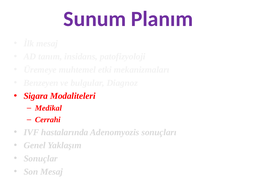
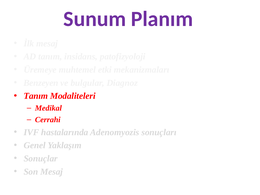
Sigara at (36, 96): Sigara -> Tanım
